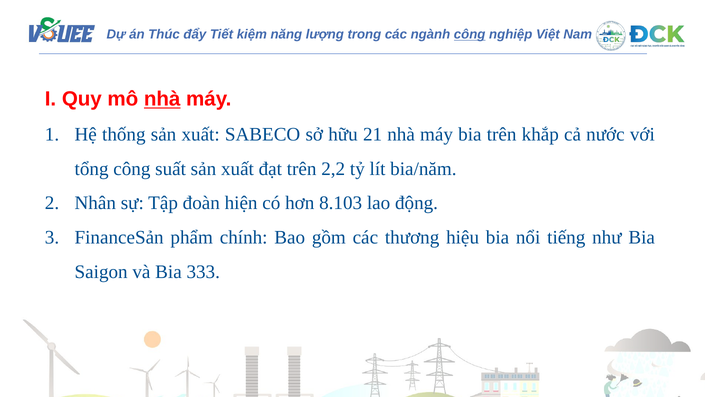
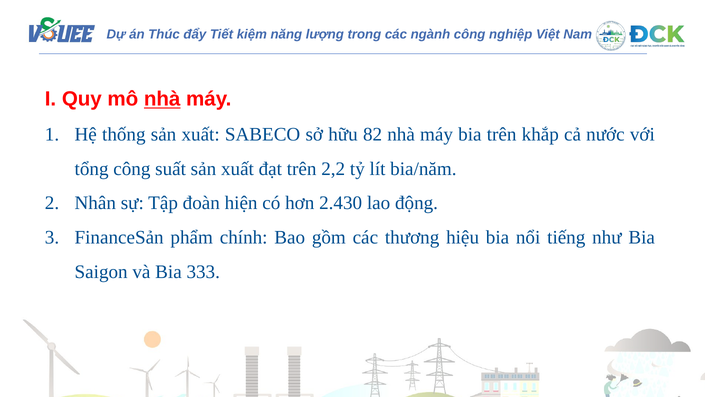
công at (470, 34) underline: present -> none
21: 21 -> 82
8.103: 8.103 -> 2.430
